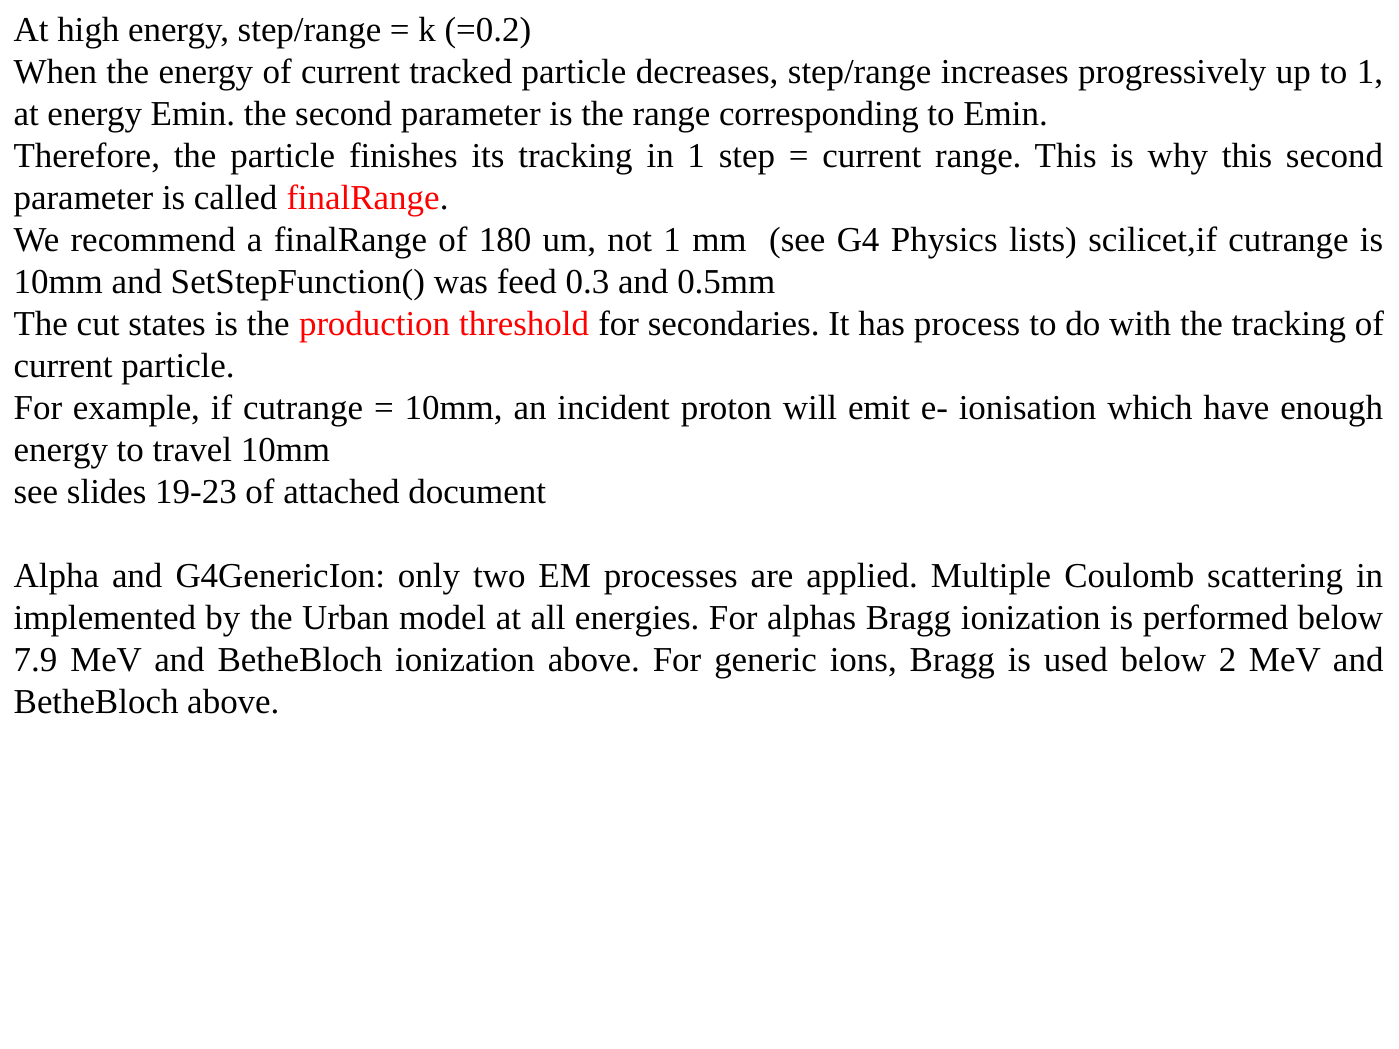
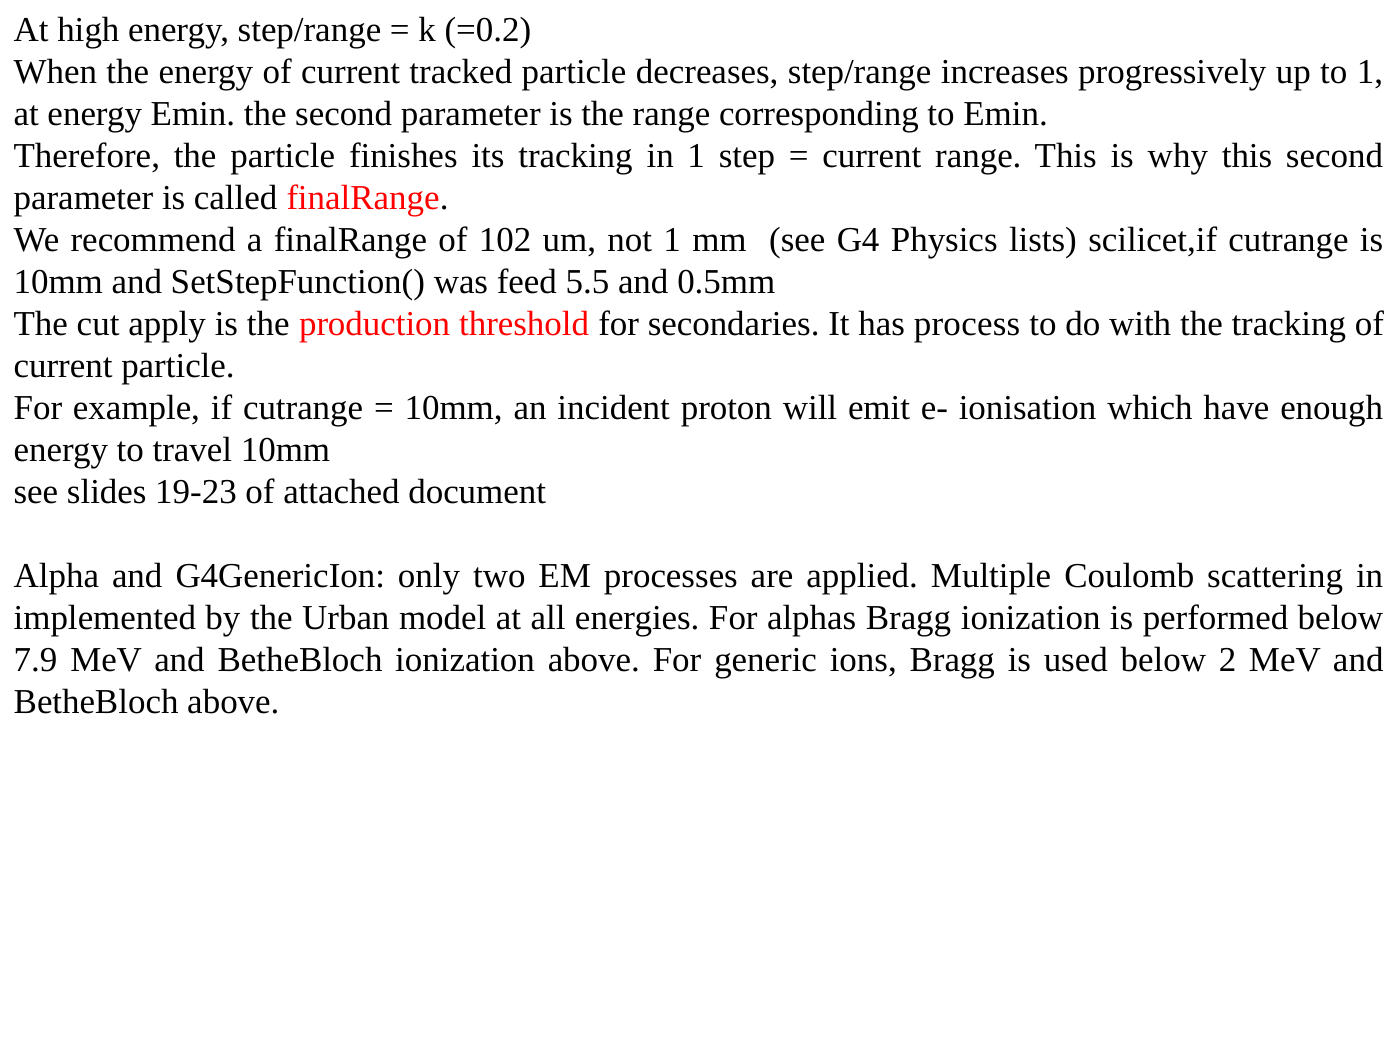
180: 180 -> 102
0.3: 0.3 -> 5.5
states: states -> apply
